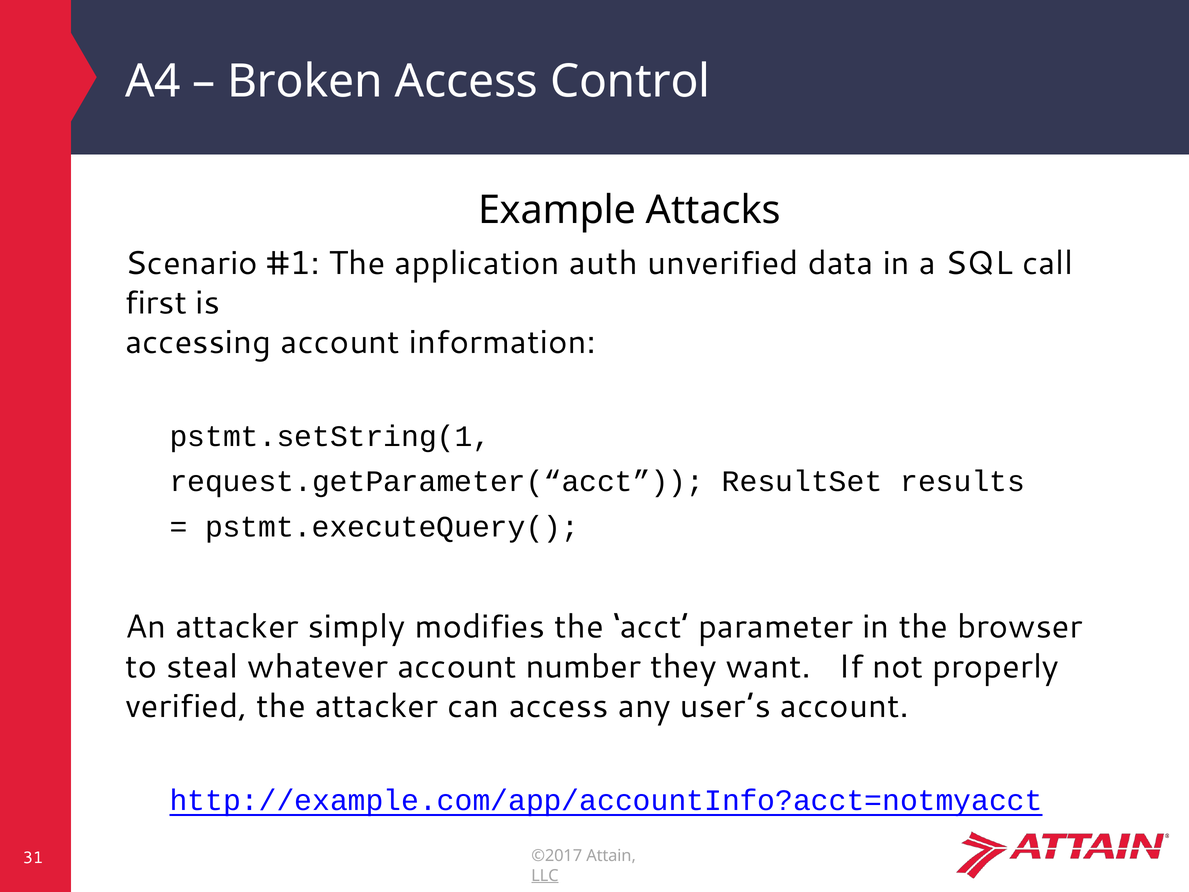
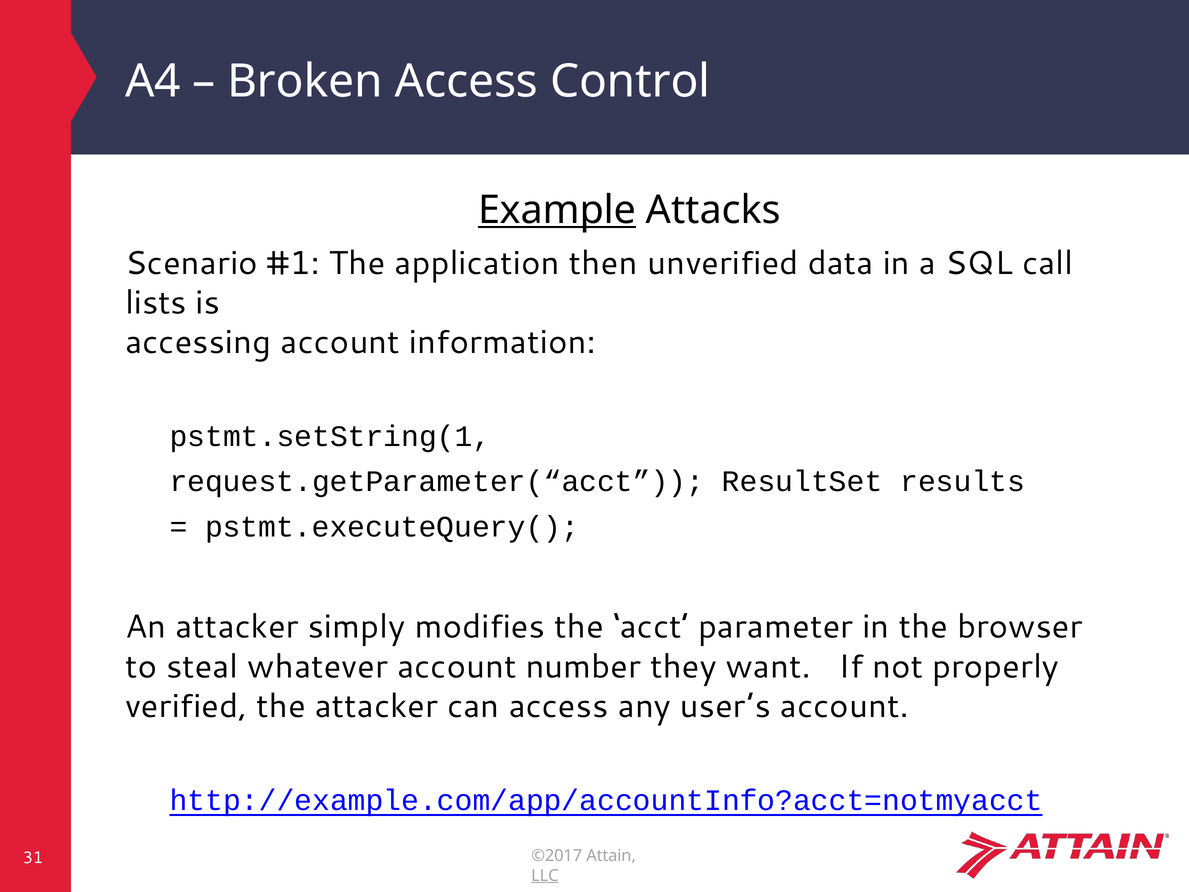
Example underline: none -> present
auth: auth -> then
first: first -> lists
